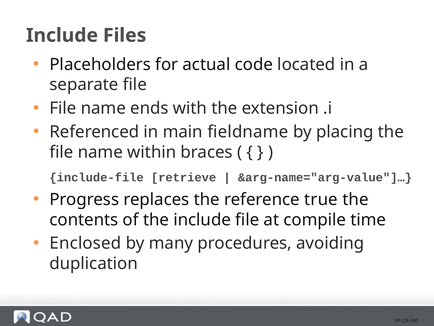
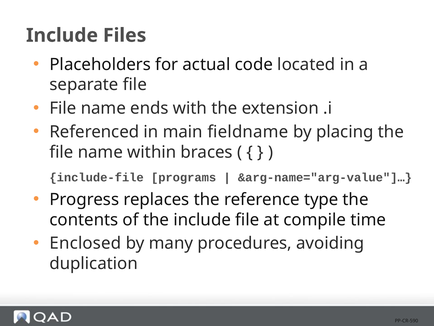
retrieve: retrieve -> programs
true: true -> type
